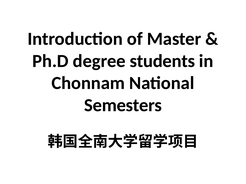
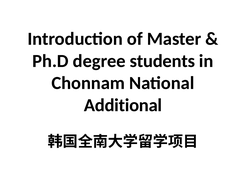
Semesters: Semesters -> Additional
